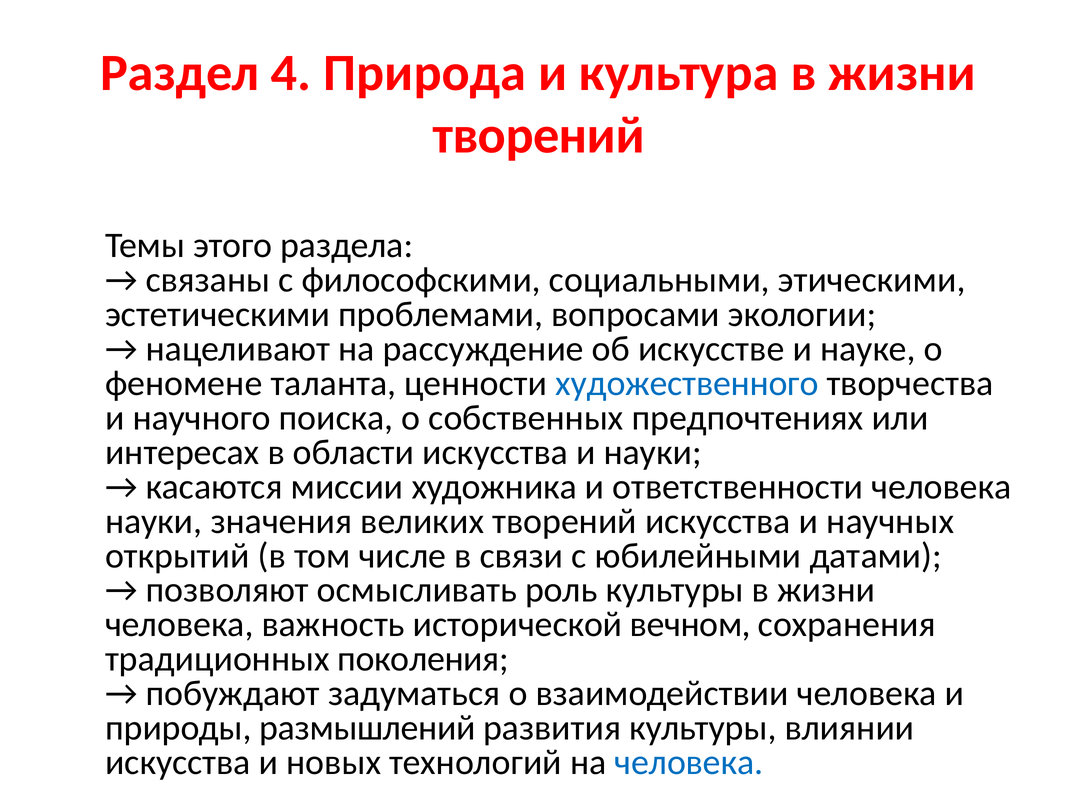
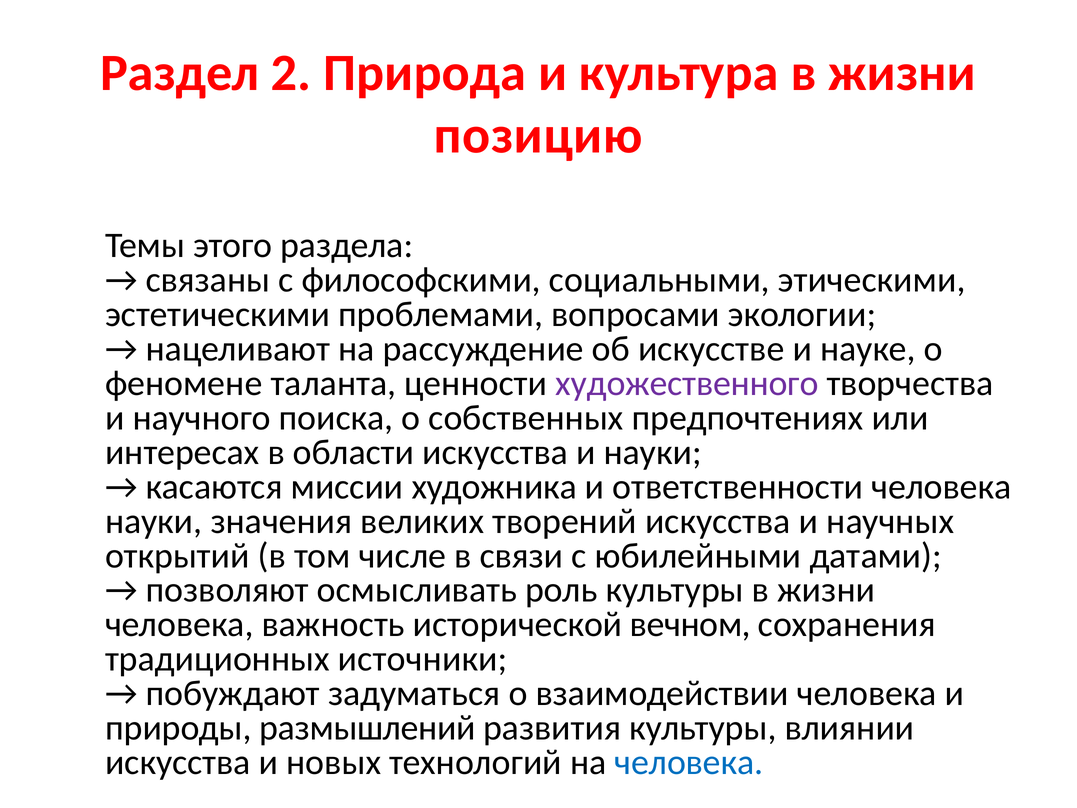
4: 4 -> 2
творений at (539, 136): творений -> позицию
художественного colour: blue -> purple
поколения: поколения -> источники
